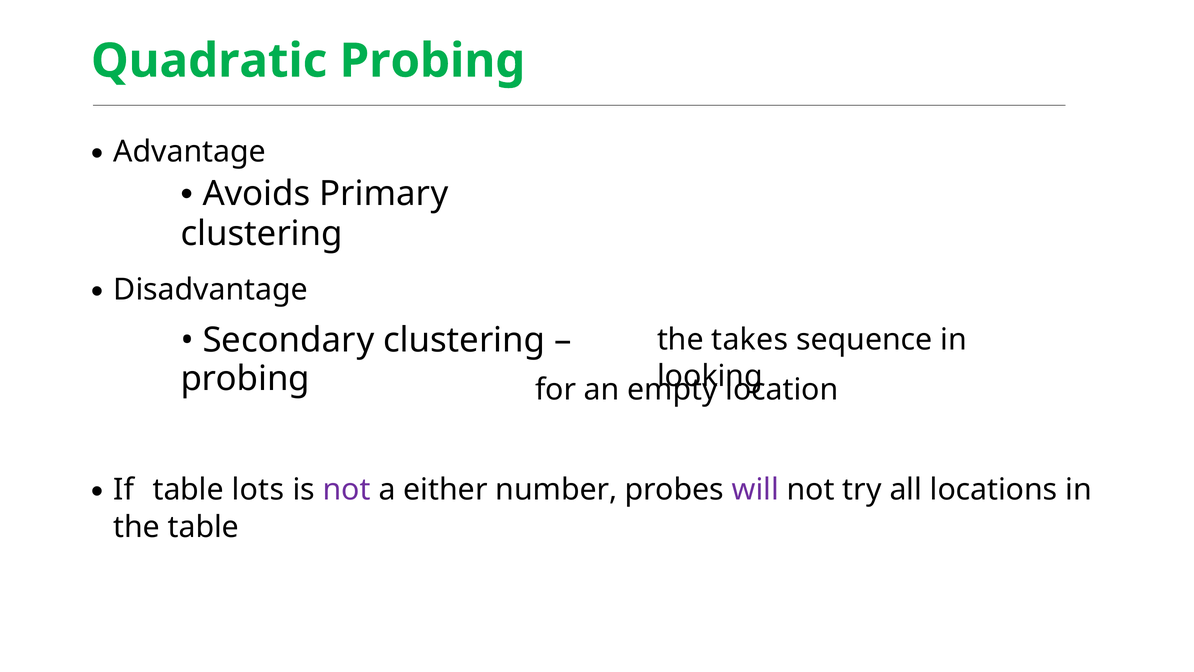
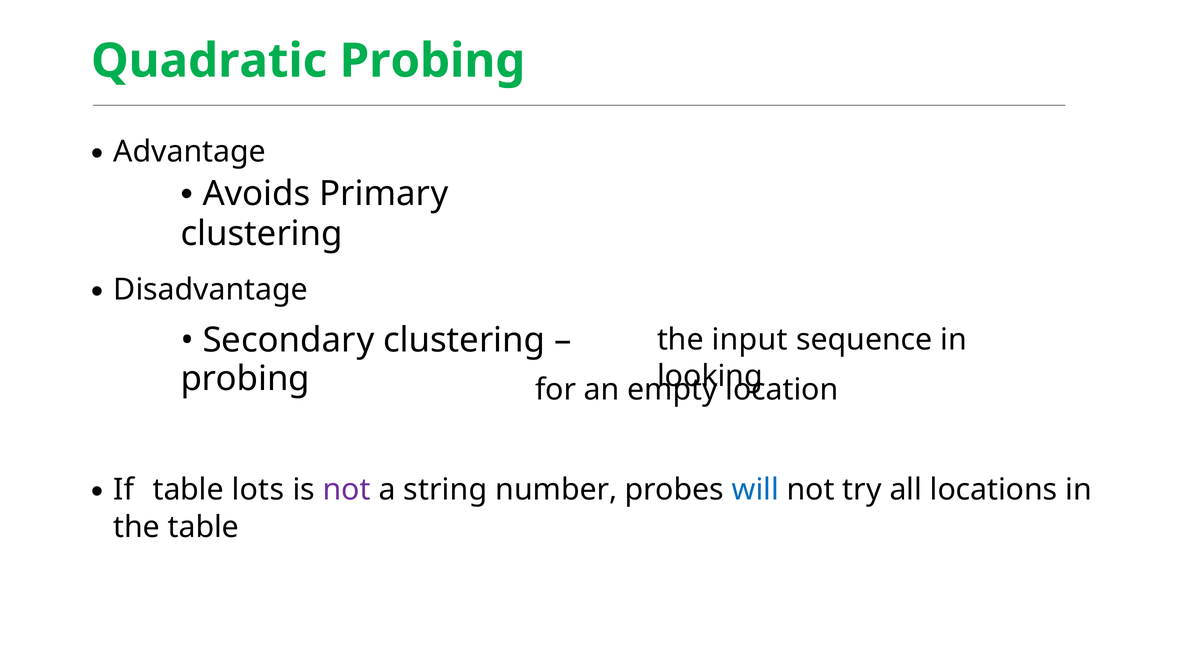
takes: takes -> input
either: either -> string
will colour: purple -> blue
